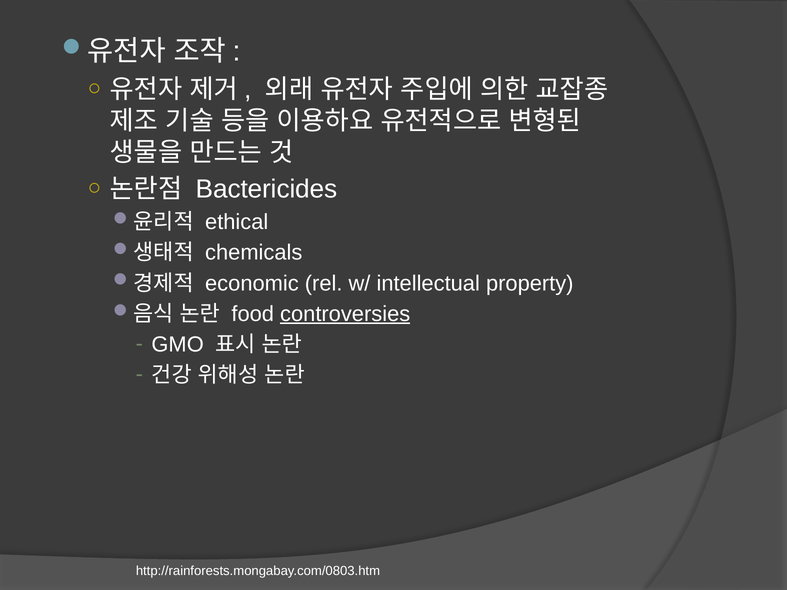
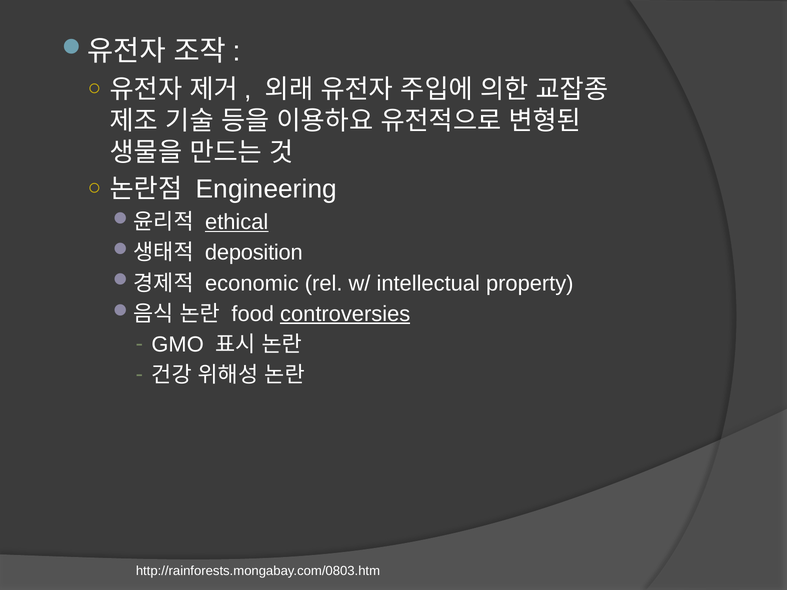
Bactericides: Bactericides -> Engineering
ethical underline: none -> present
chemicals: chemicals -> deposition
